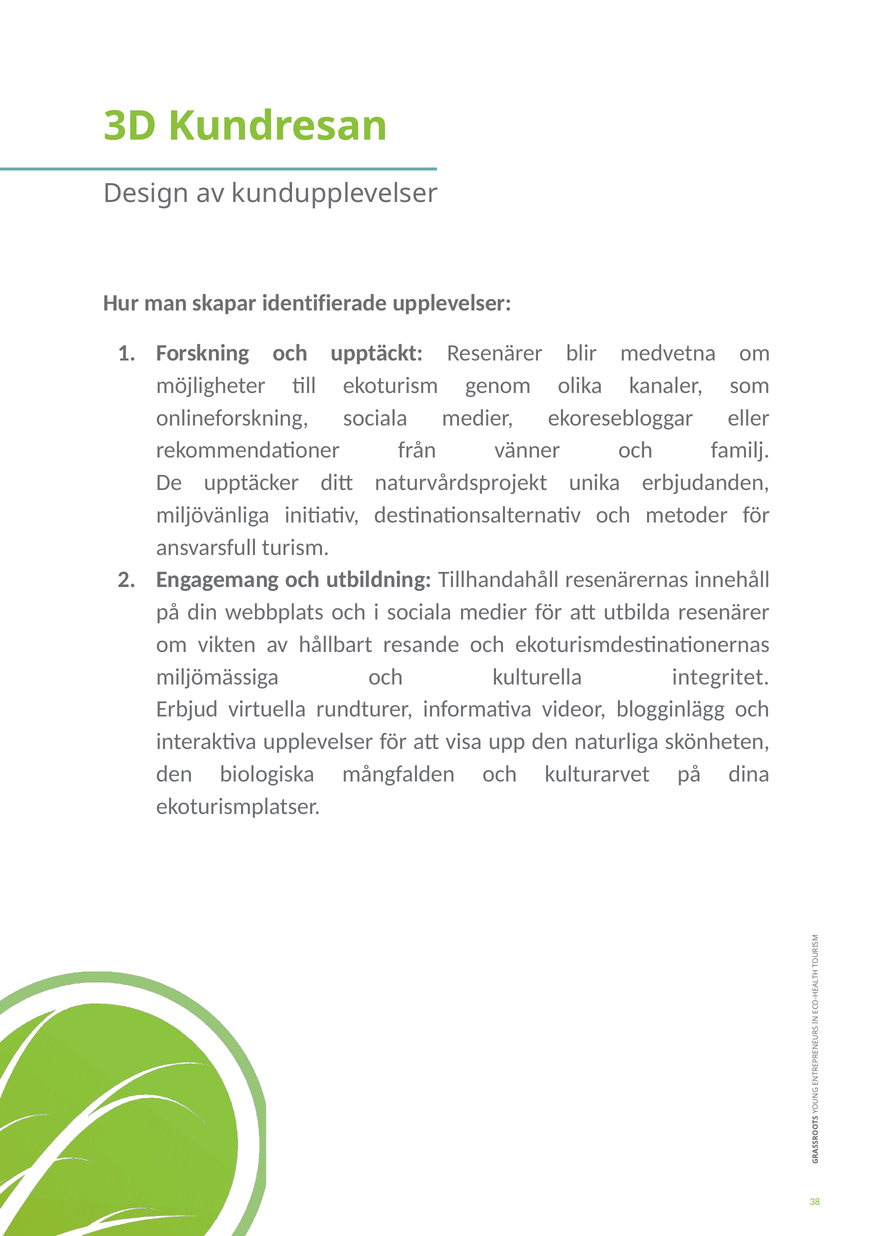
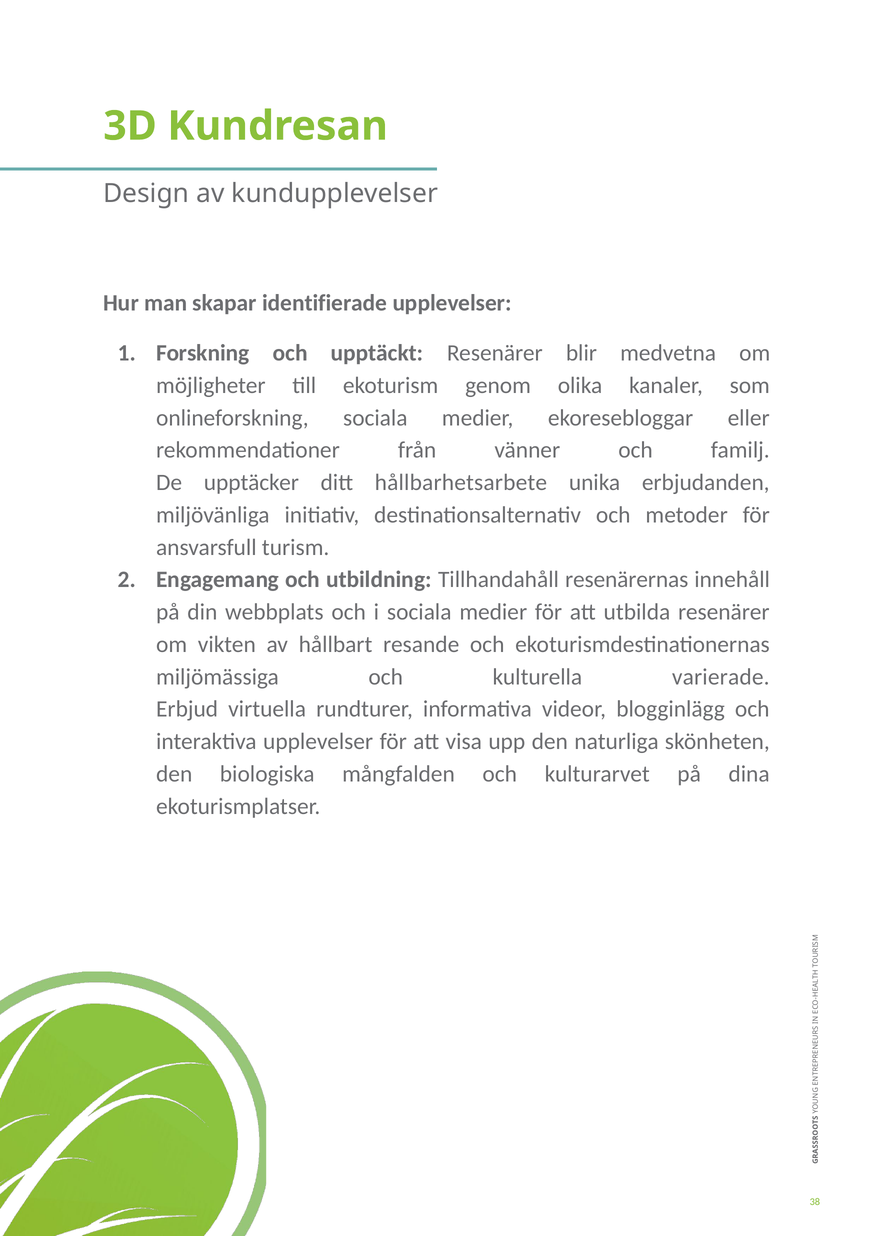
naturvårdsprojekt: naturvårdsprojekt -> hållbarhetsarbete
integritet: integritet -> varierade
